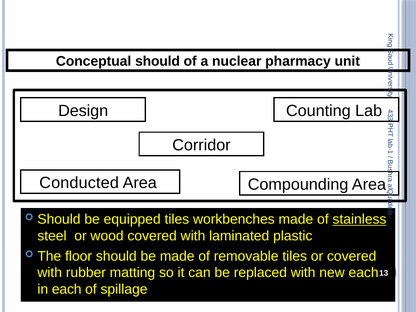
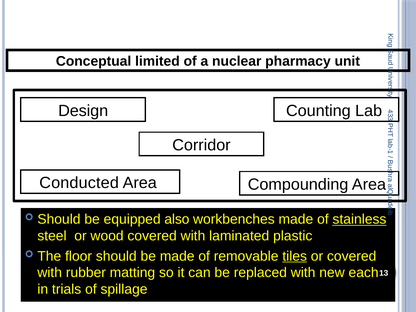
Conceptual should: should -> limited
equipped tiles: tiles -> also
tiles at (295, 256) underline: none -> present
in each: each -> trials
